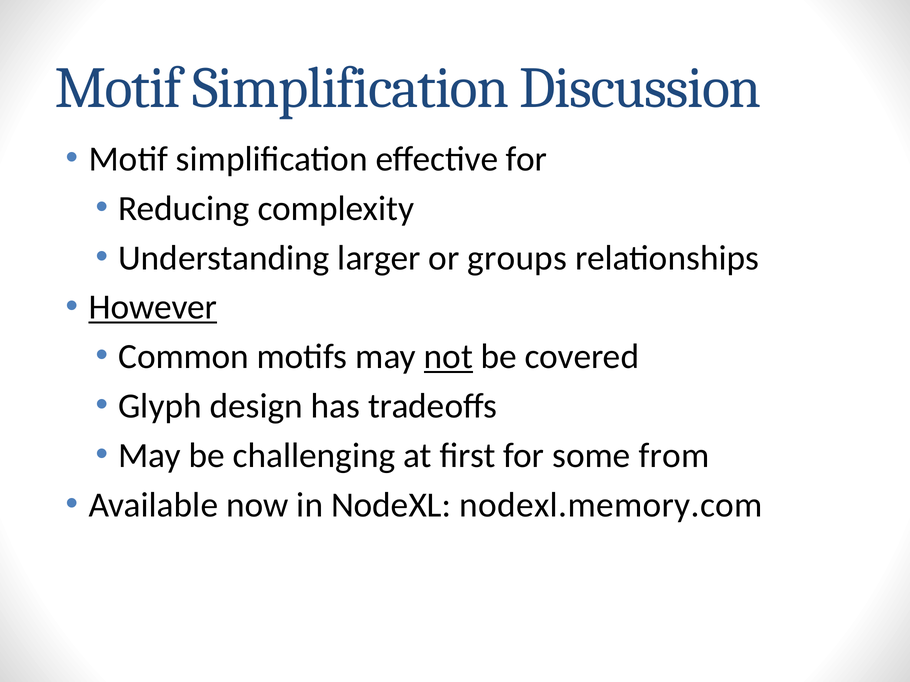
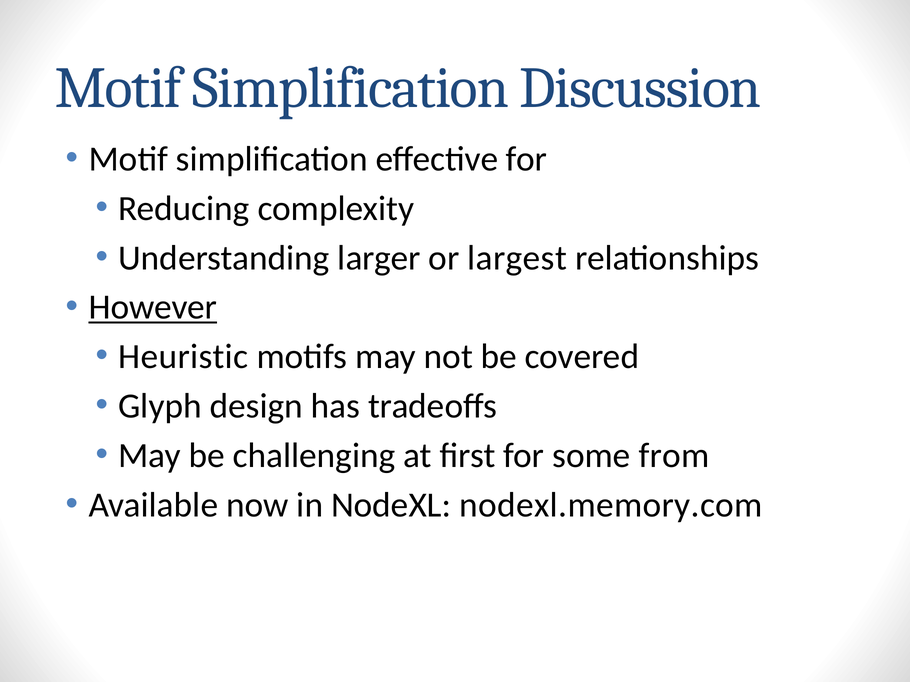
groups: groups -> largest
Common: Common -> Heuristic
not underline: present -> none
